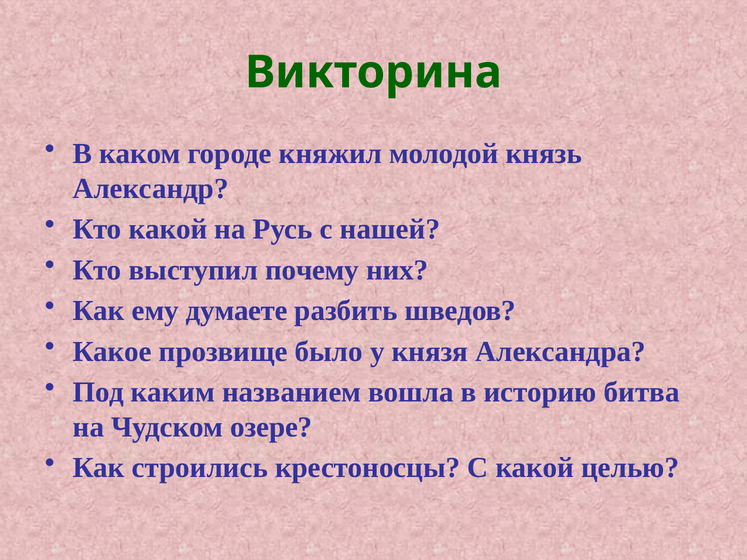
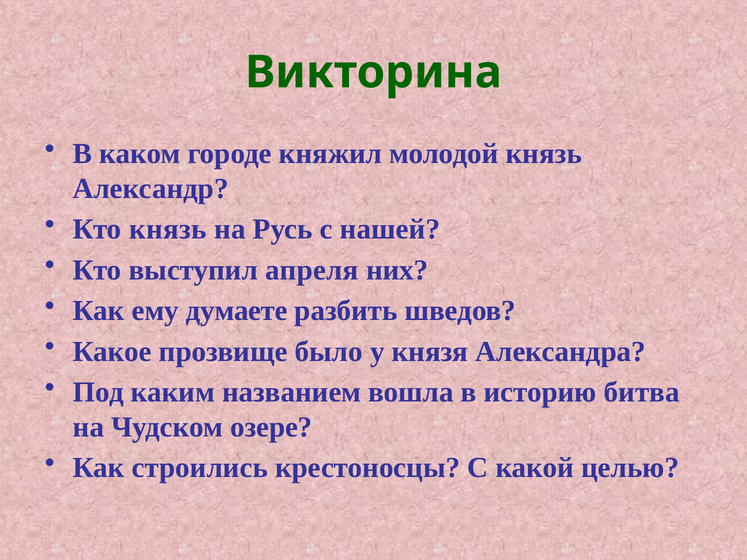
Кто какой: какой -> князь
почему: почему -> апреля
